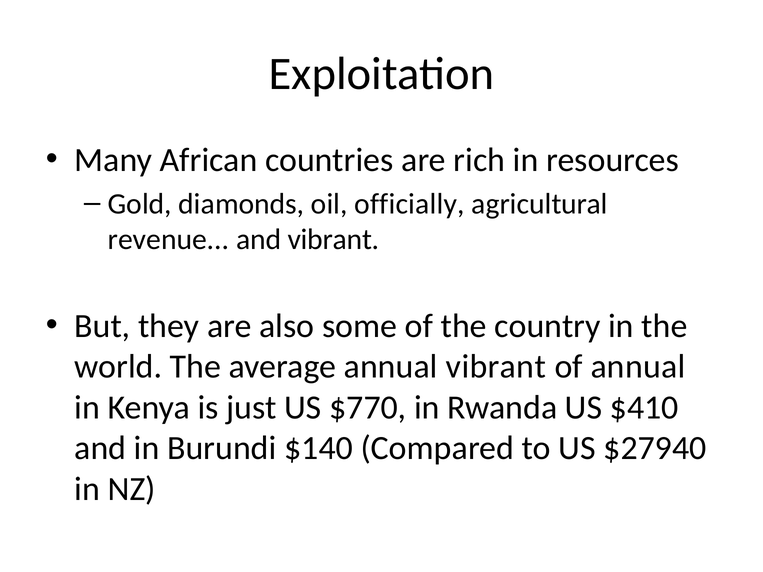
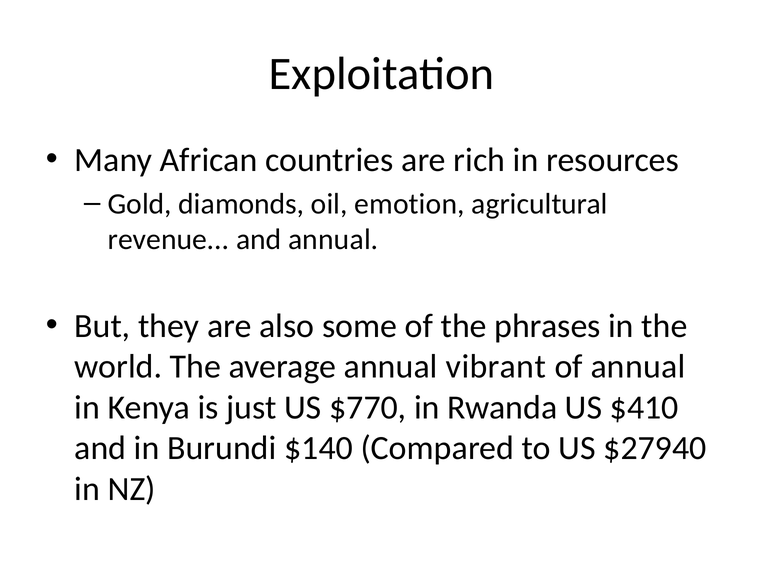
officially: officially -> emotion
and vibrant: vibrant -> annual
country: country -> phrases
